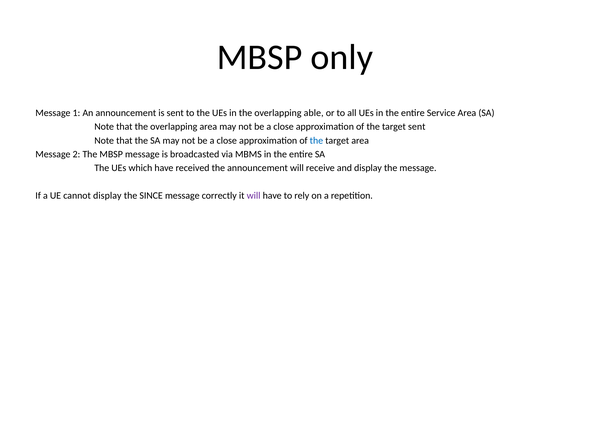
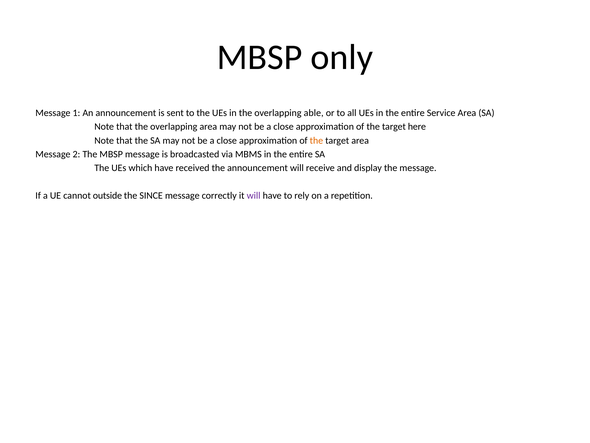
target sent: sent -> here
the at (316, 140) colour: blue -> orange
cannot display: display -> outside
